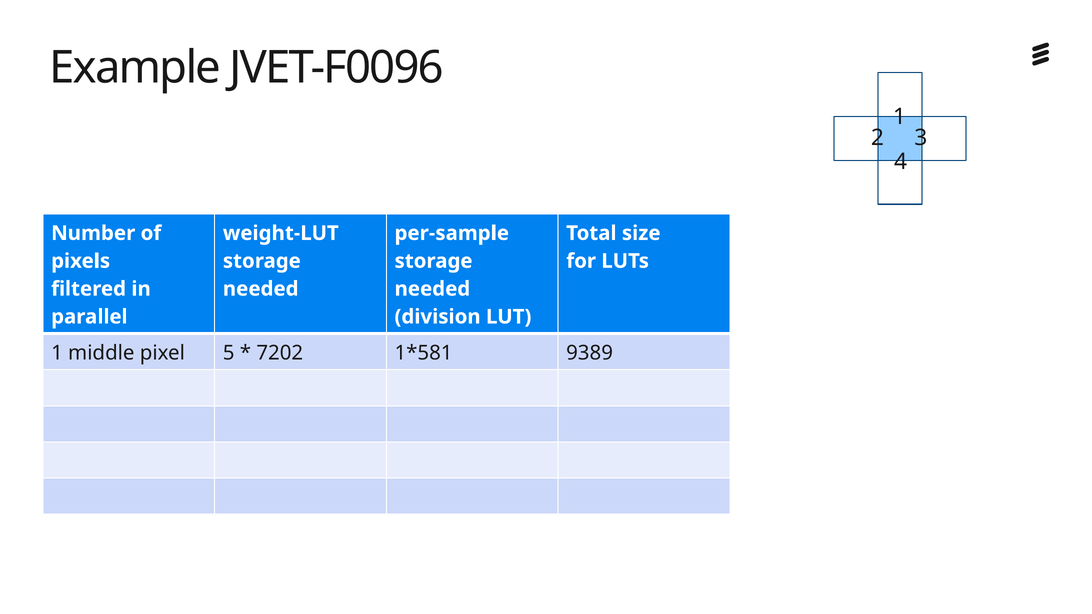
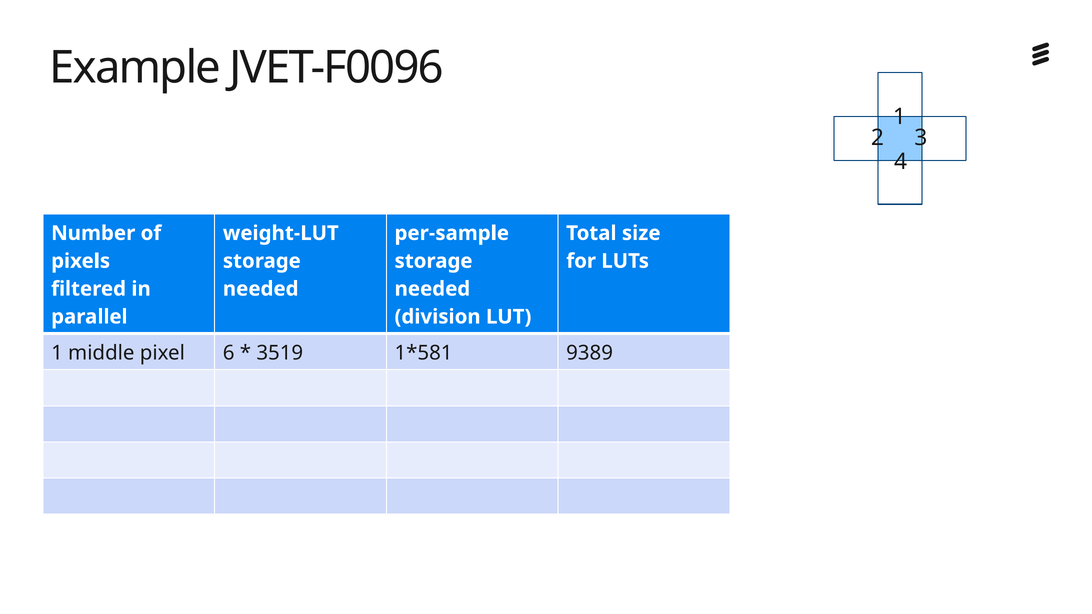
5: 5 -> 6
7202: 7202 -> 3519
